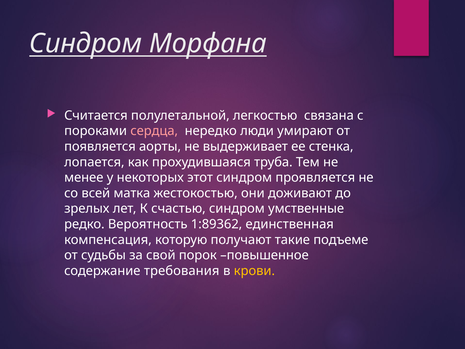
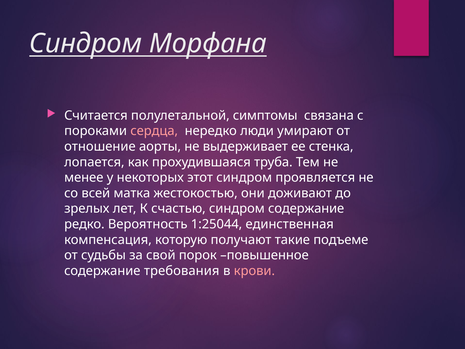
легкостью: легкостью -> симптомы
появляется: появляется -> отношение
синдром умственные: умственные -> содержание
1:89362: 1:89362 -> 1:25044
крови colour: yellow -> pink
